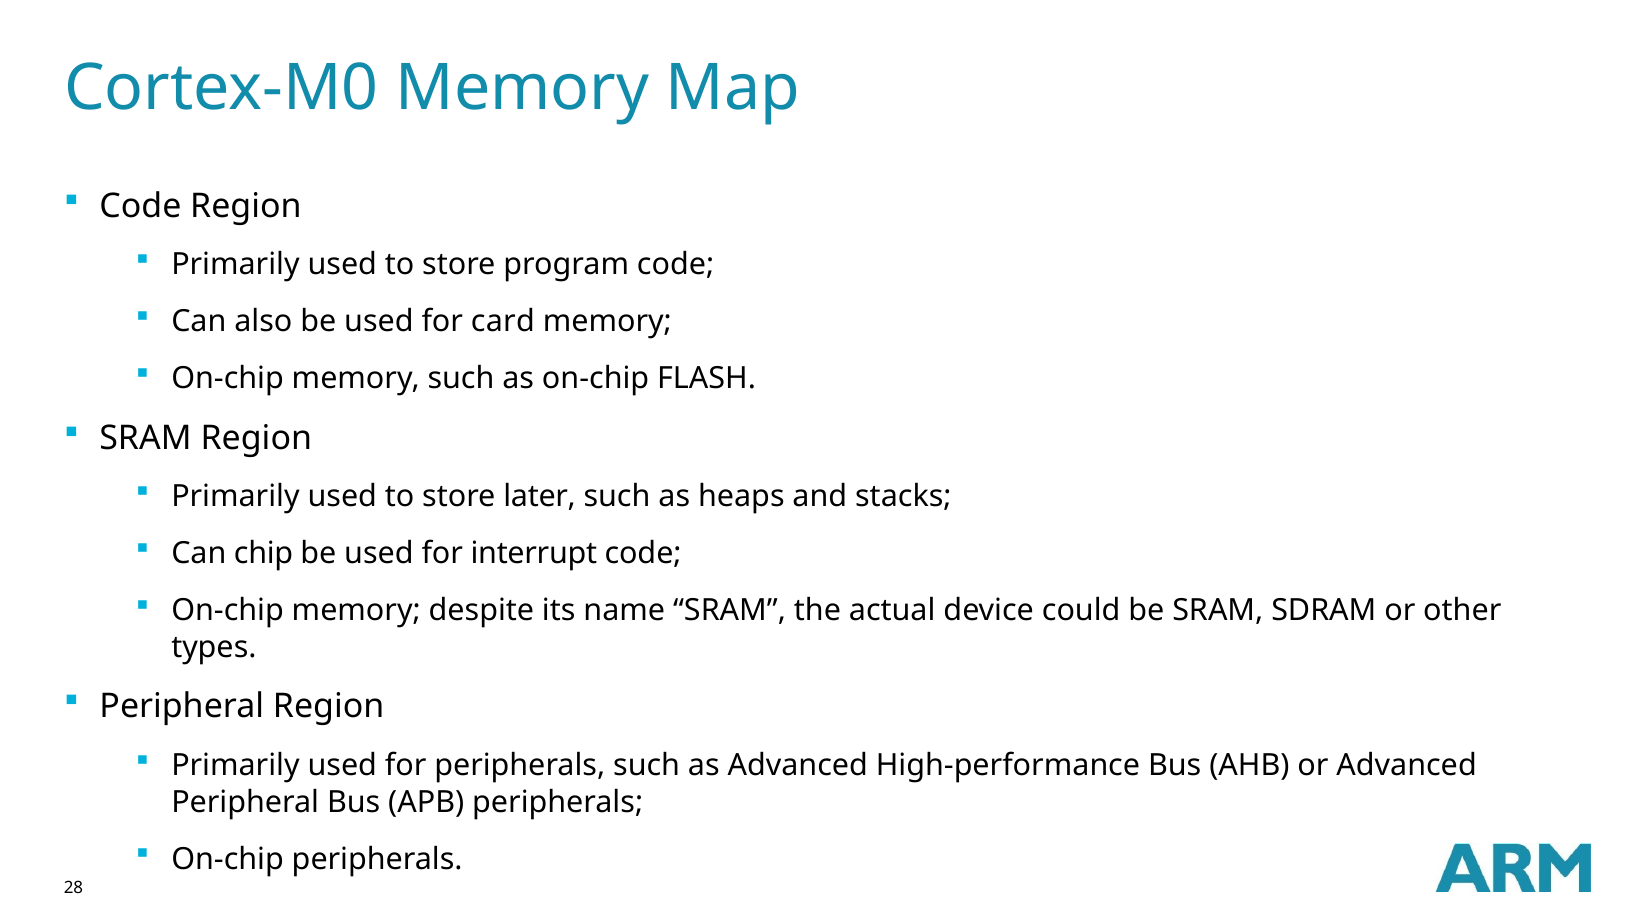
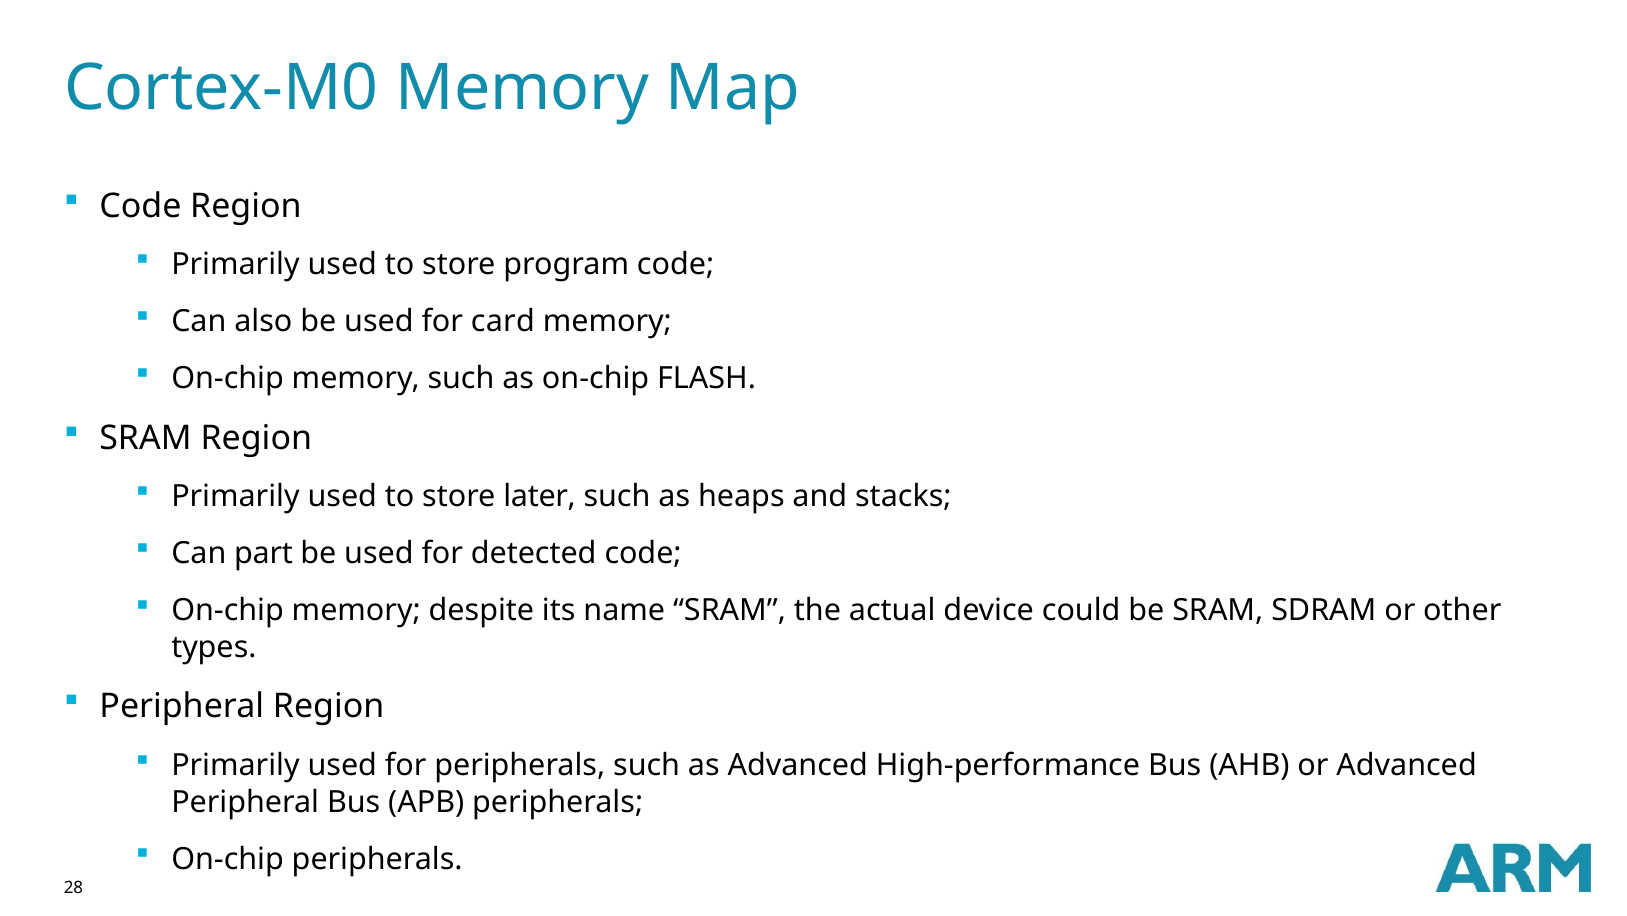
chip: chip -> part
interrupt: interrupt -> detected
